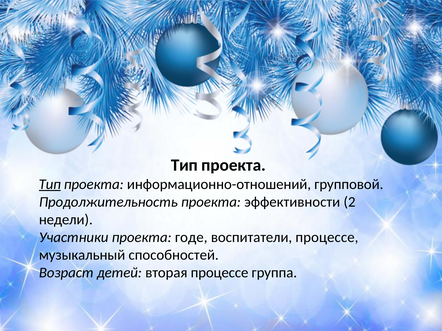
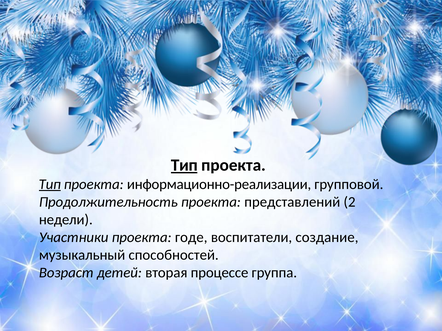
Тип at (184, 166) underline: none -> present
информационно-отношений: информационно-отношений -> информационно-реализации
эффективности: эффективности -> представлений
воспитатели процессе: процессе -> создание
